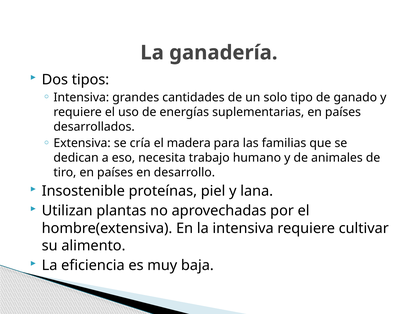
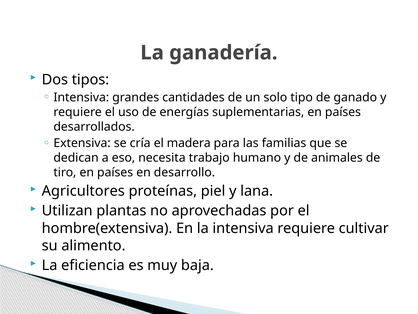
Insostenible: Insostenible -> Agricultores
